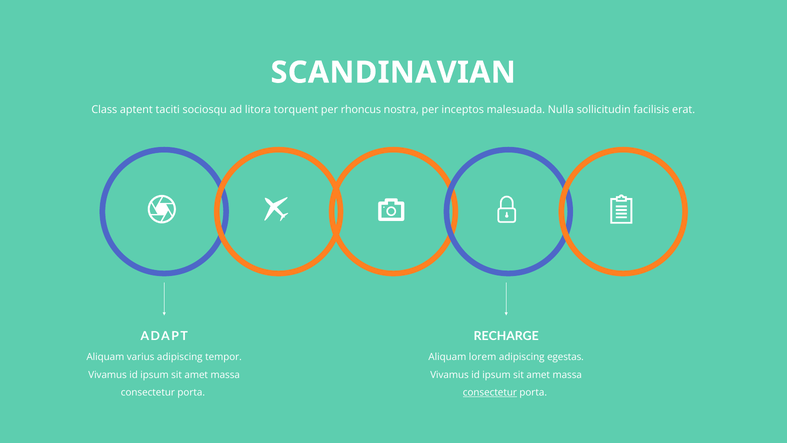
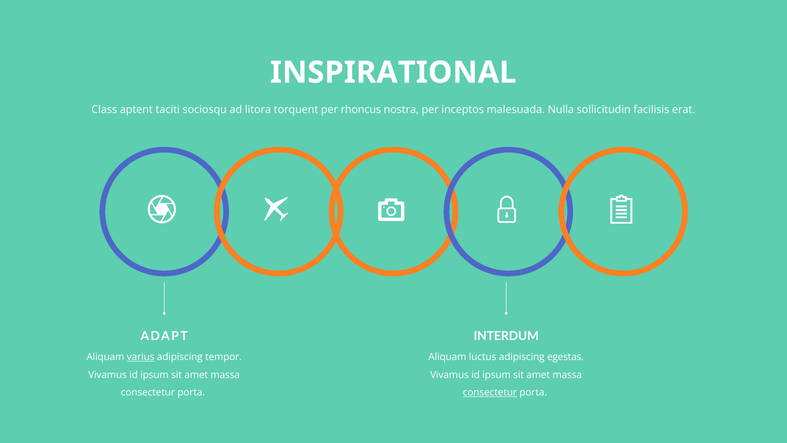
SCANDINAVIAN: SCANDINAVIAN -> INSPIRATIONAL
RECHARGE: RECHARGE -> INTERDUM
varius underline: none -> present
lorem: lorem -> luctus
